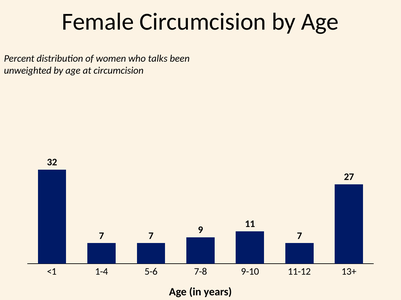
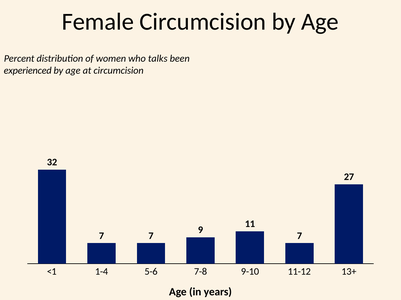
unweighted: unweighted -> experienced
